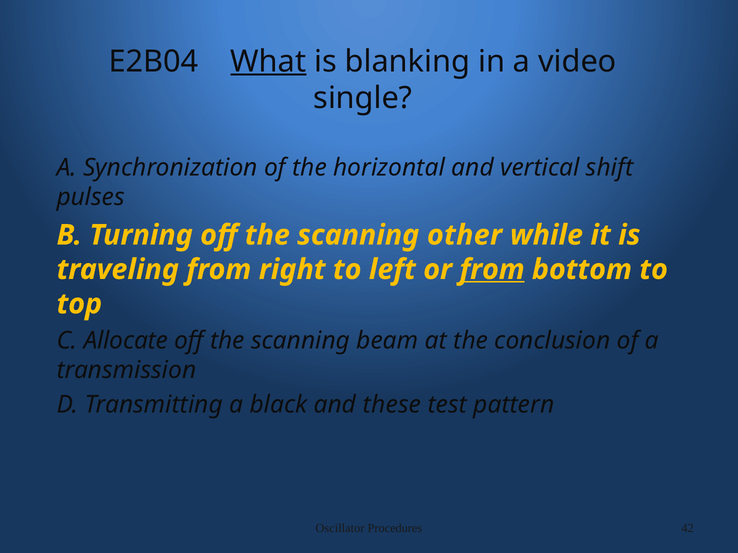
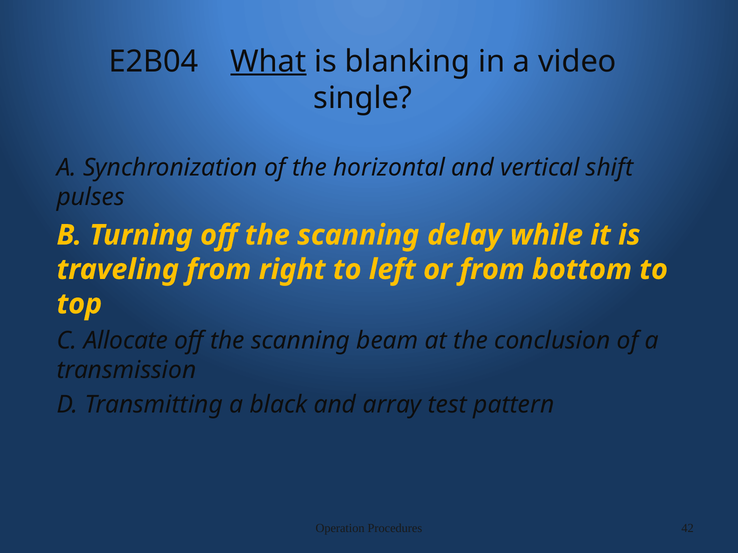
other: other -> delay
from at (492, 270) underline: present -> none
these: these -> array
Oscillator: Oscillator -> Operation
